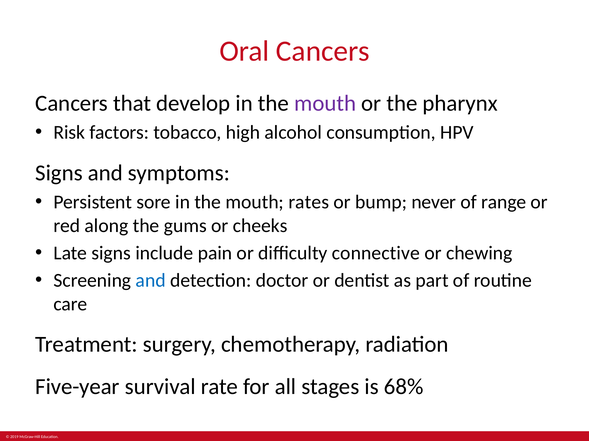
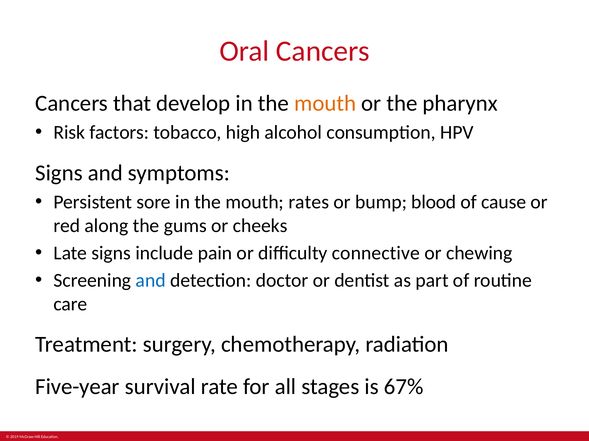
mouth at (325, 103) colour: purple -> orange
never: never -> blood
range: range -> cause
68%: 68% -> 67%
